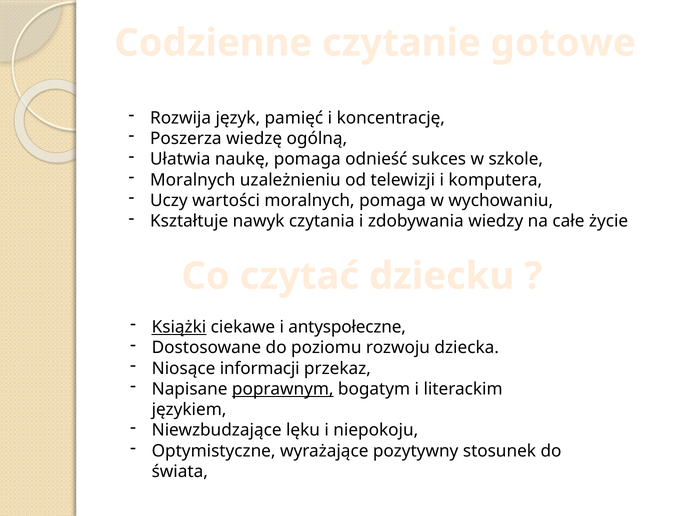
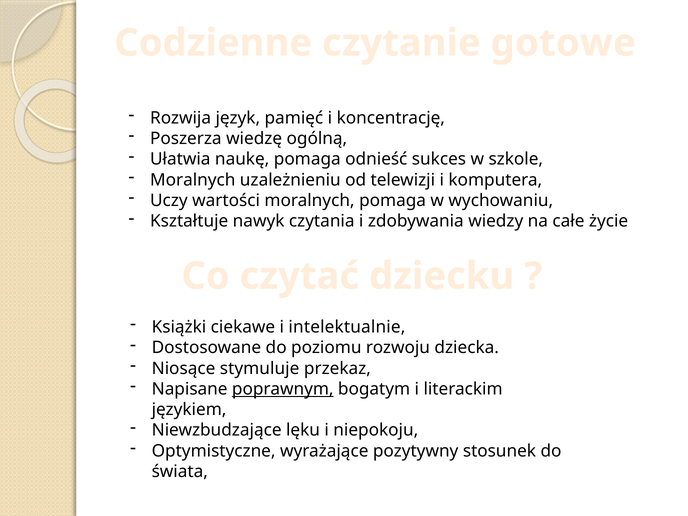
Książki underline: present -> none
antyspołeczne: antyspołeczne -> intelektualnie
informacji: informacji -> stymuluje
